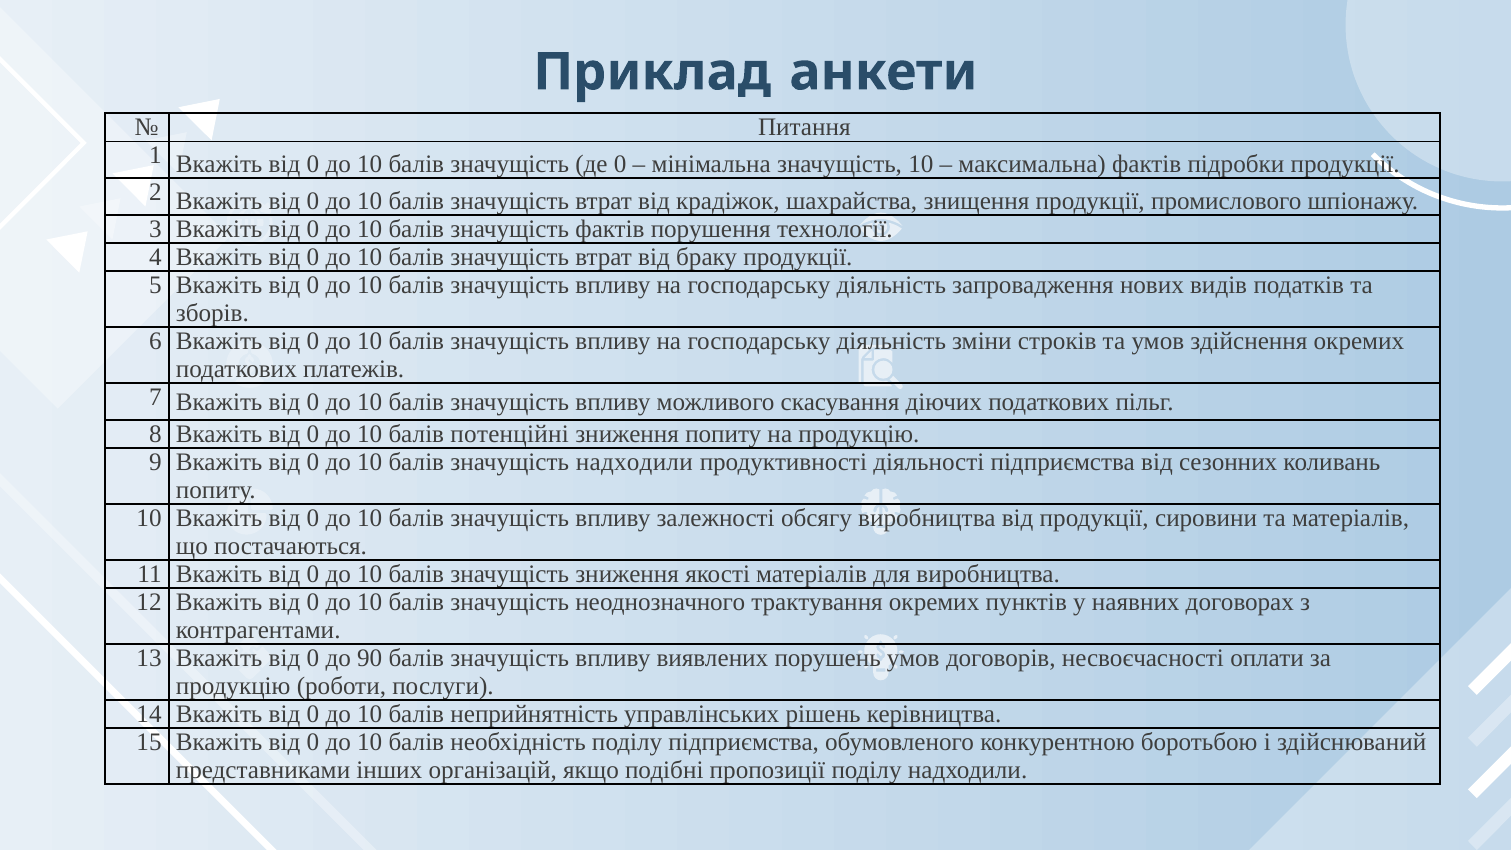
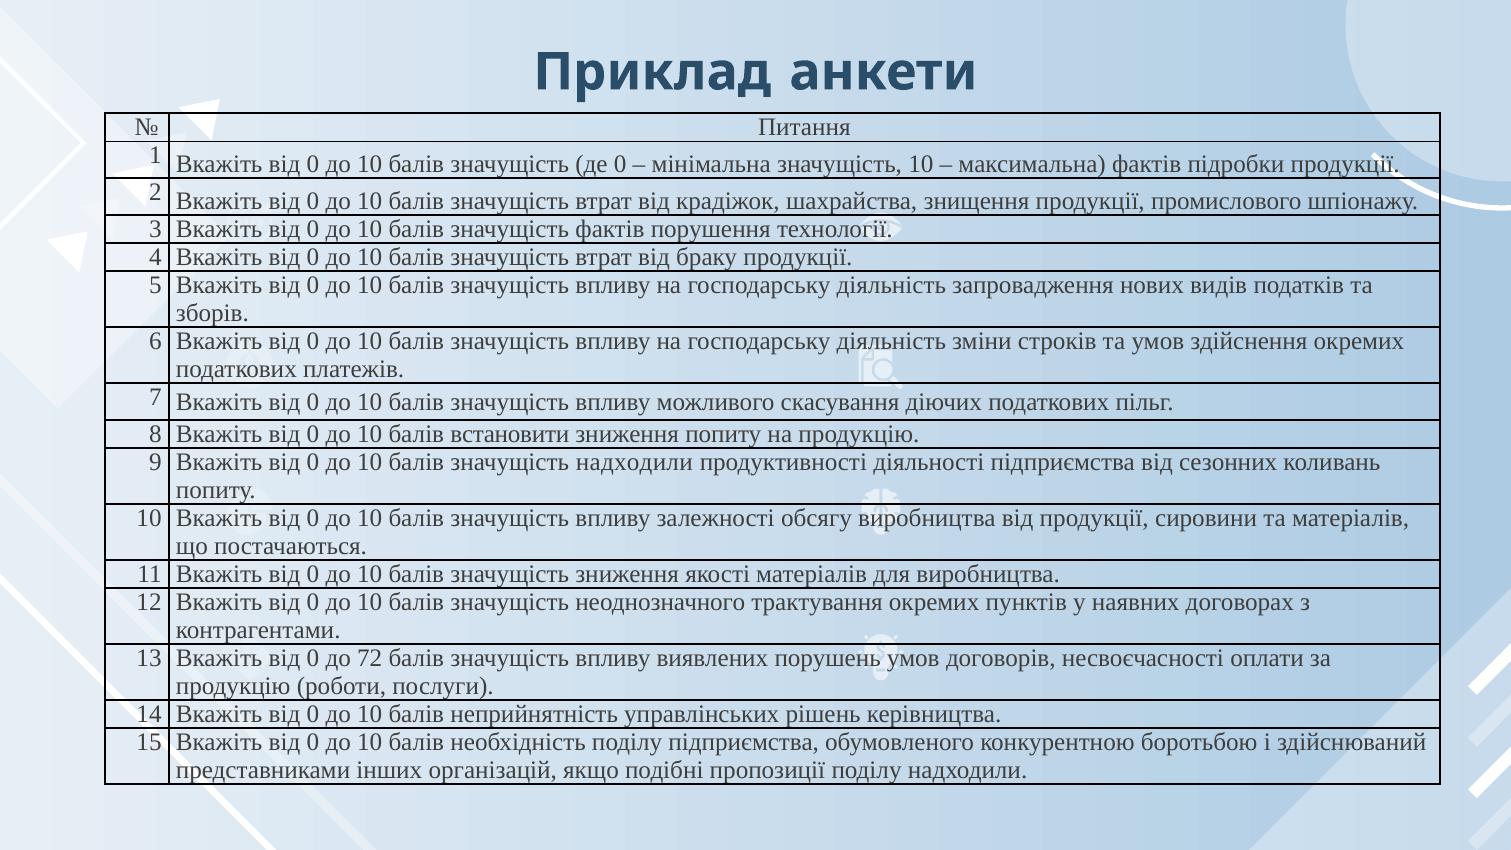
потенційні: потенційні -> встановити
90: 90 -> 72
